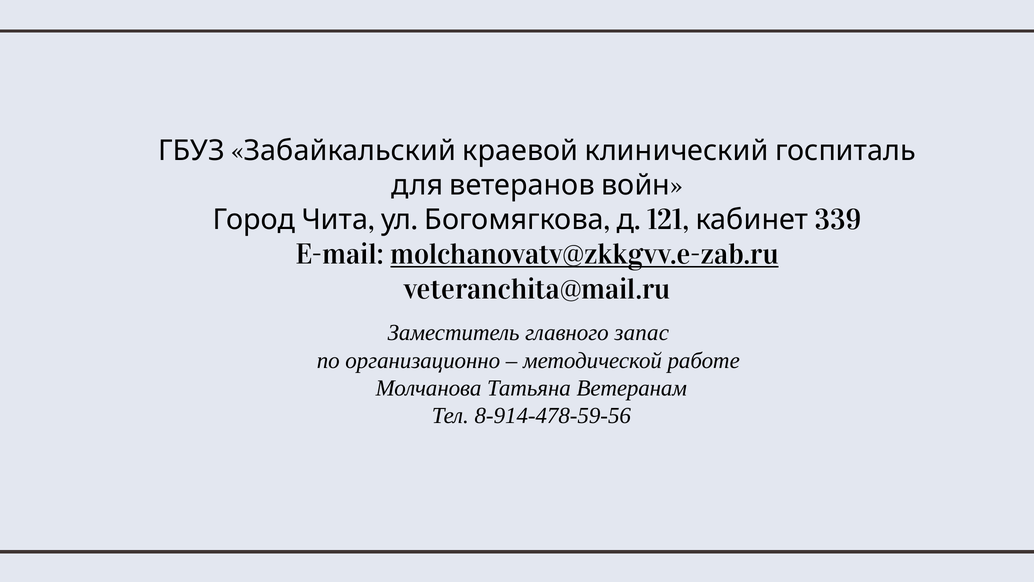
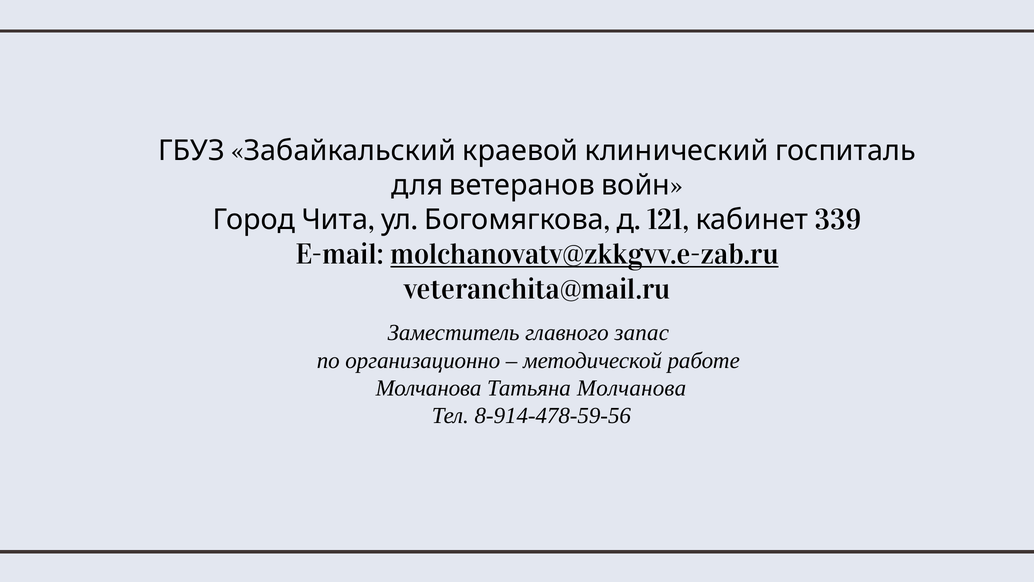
Татьяна Ветеранам: Ветеранам -> Молчанова
